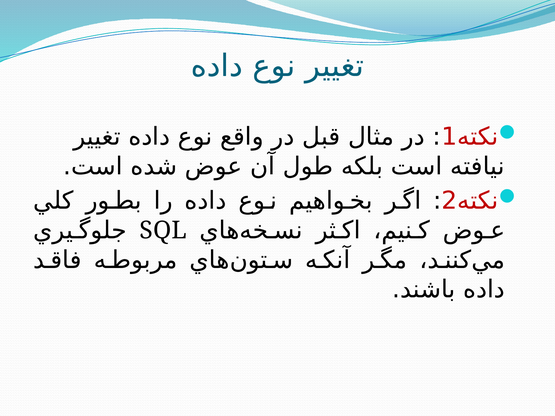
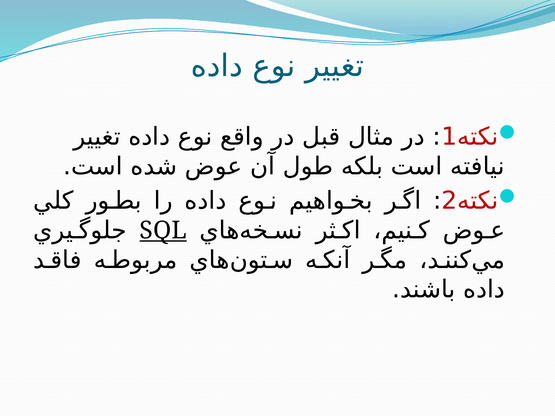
SQL underline: none -> present
